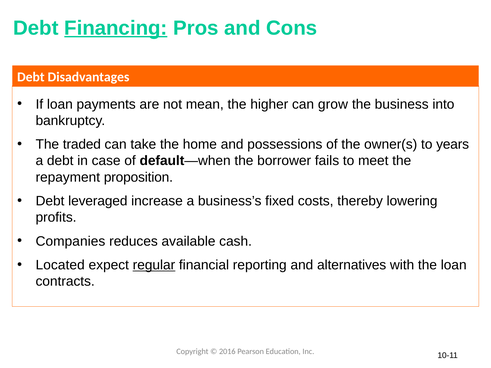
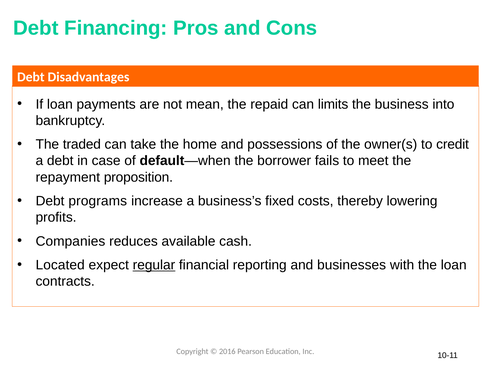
Financing underline: present -> none
higher: higher -> repaid
grow: grow -> limits
years: years -> credit
leveraged: leveraged -> programs
alternatives: alternatives -> businesses
